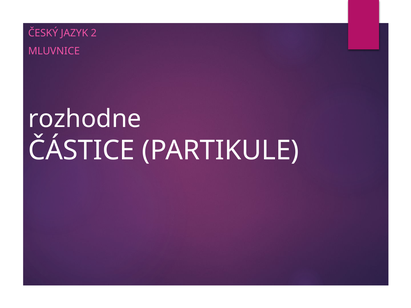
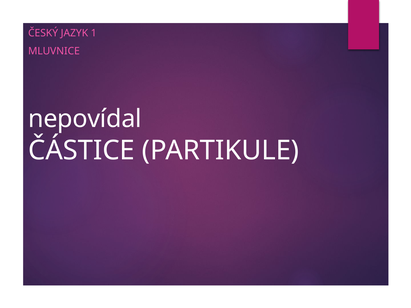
2: 2 -> 1
rozhodne: rozhodne -> nepovídal
